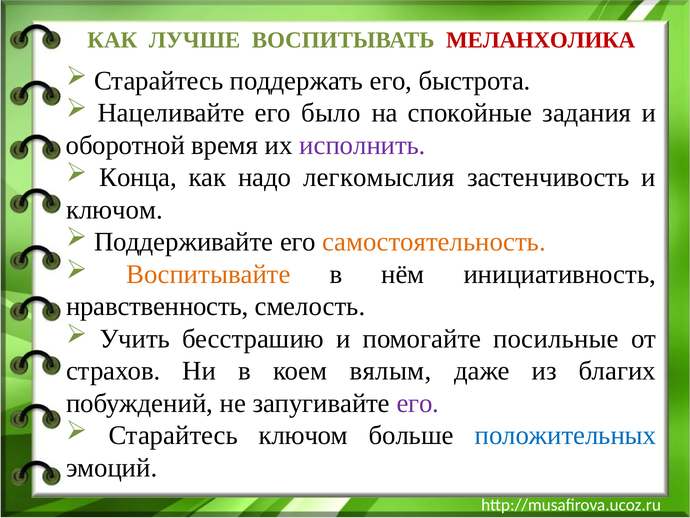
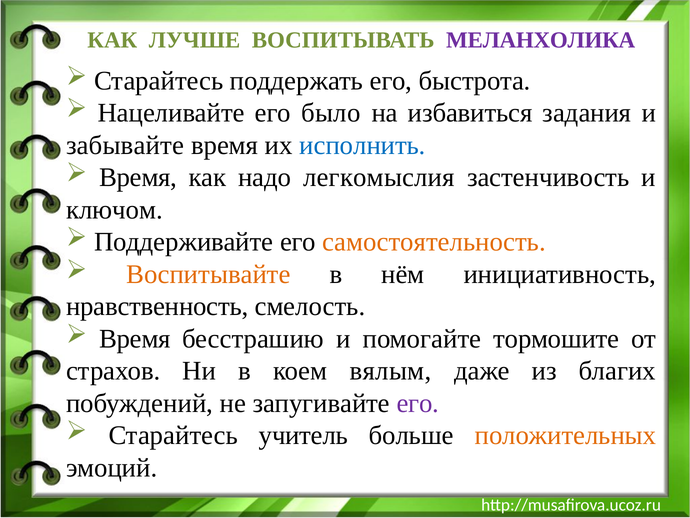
МЕЛАНХОЛИКА colour: red -> purple
спокойные: спокойные -> избавиться
оборотной: оборотной -> забывайте
исполнить colour: purple -> blue
Конца at (138, 177): Конца -> Время
Учить at (135, 338): Учить -> Время
посильные: посильные -> тормошите
Старайтесь ключом: ключом -> учитель
положительных colour: blue -> orange
